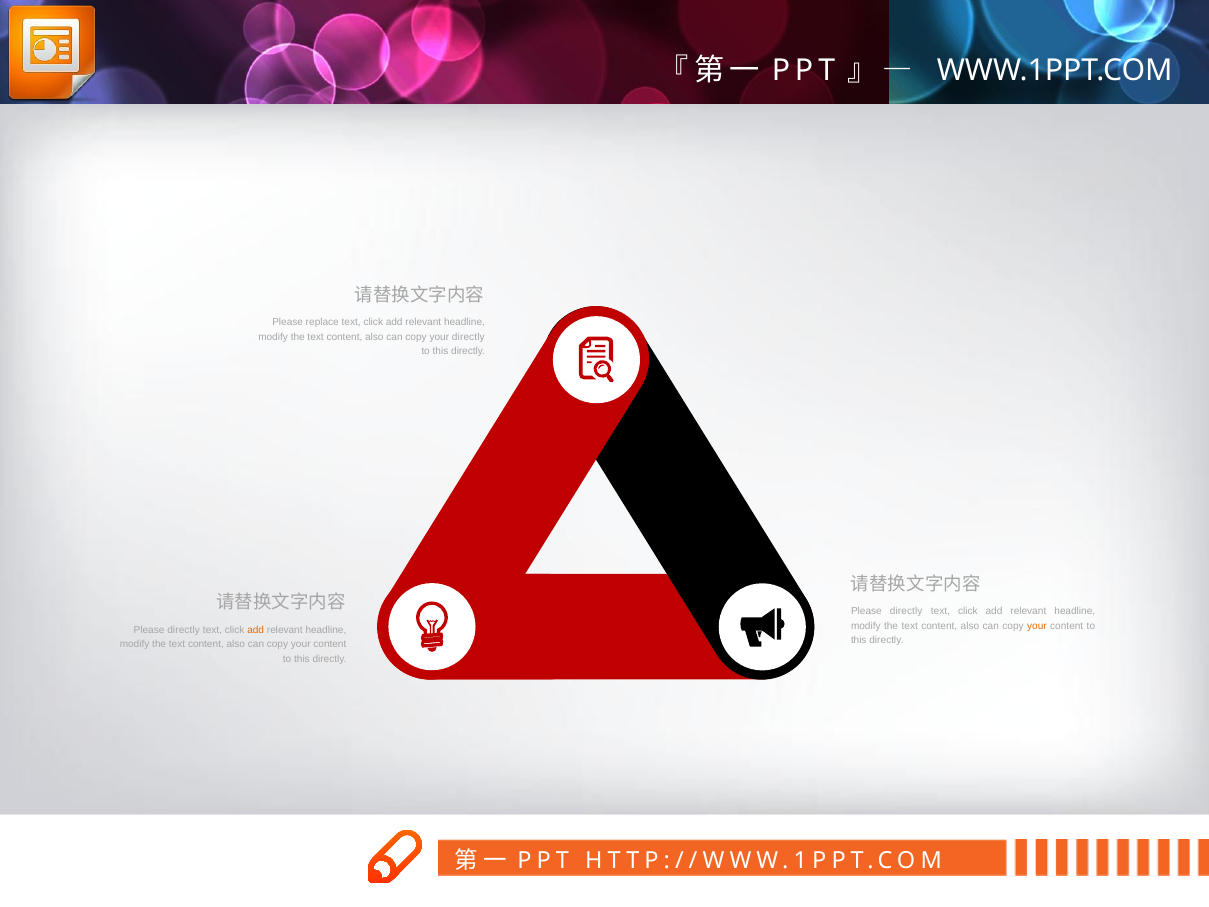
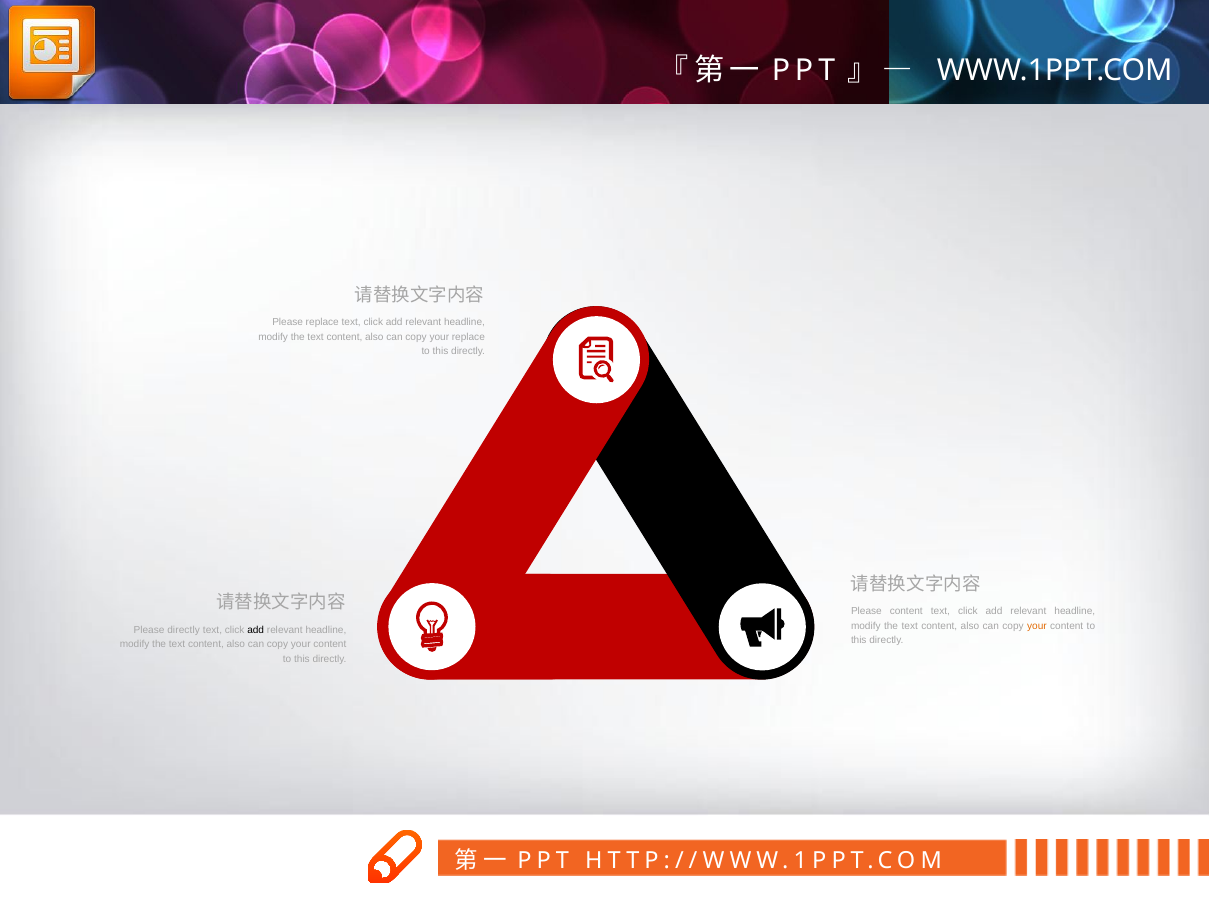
your directly: directly -> replace
directly at (906, 611): directly -> content
add at (256, 630) colour: orange -> black
